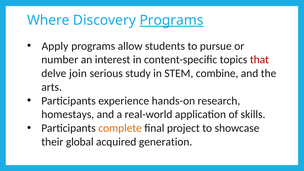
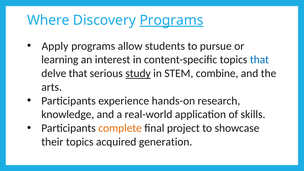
number: number -> learning
that at (259, 60) colour: red -> blue
delve join: join -> that
study underline: none -> present
homestays: homestays -> knowledge
their global: global -> topics
